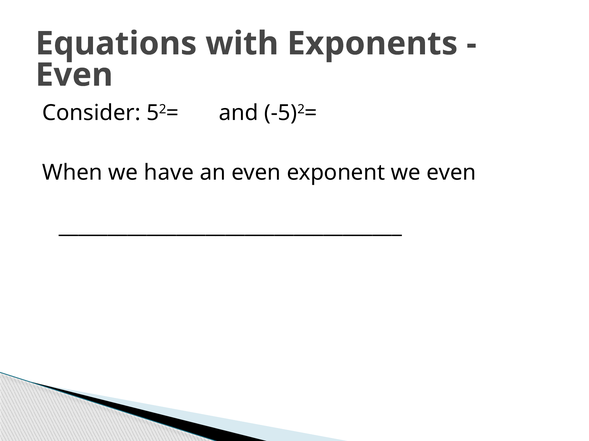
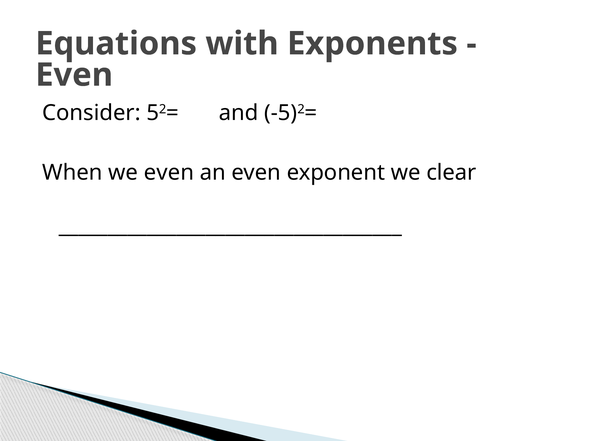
we have: have -> even
we even: even -> clear
